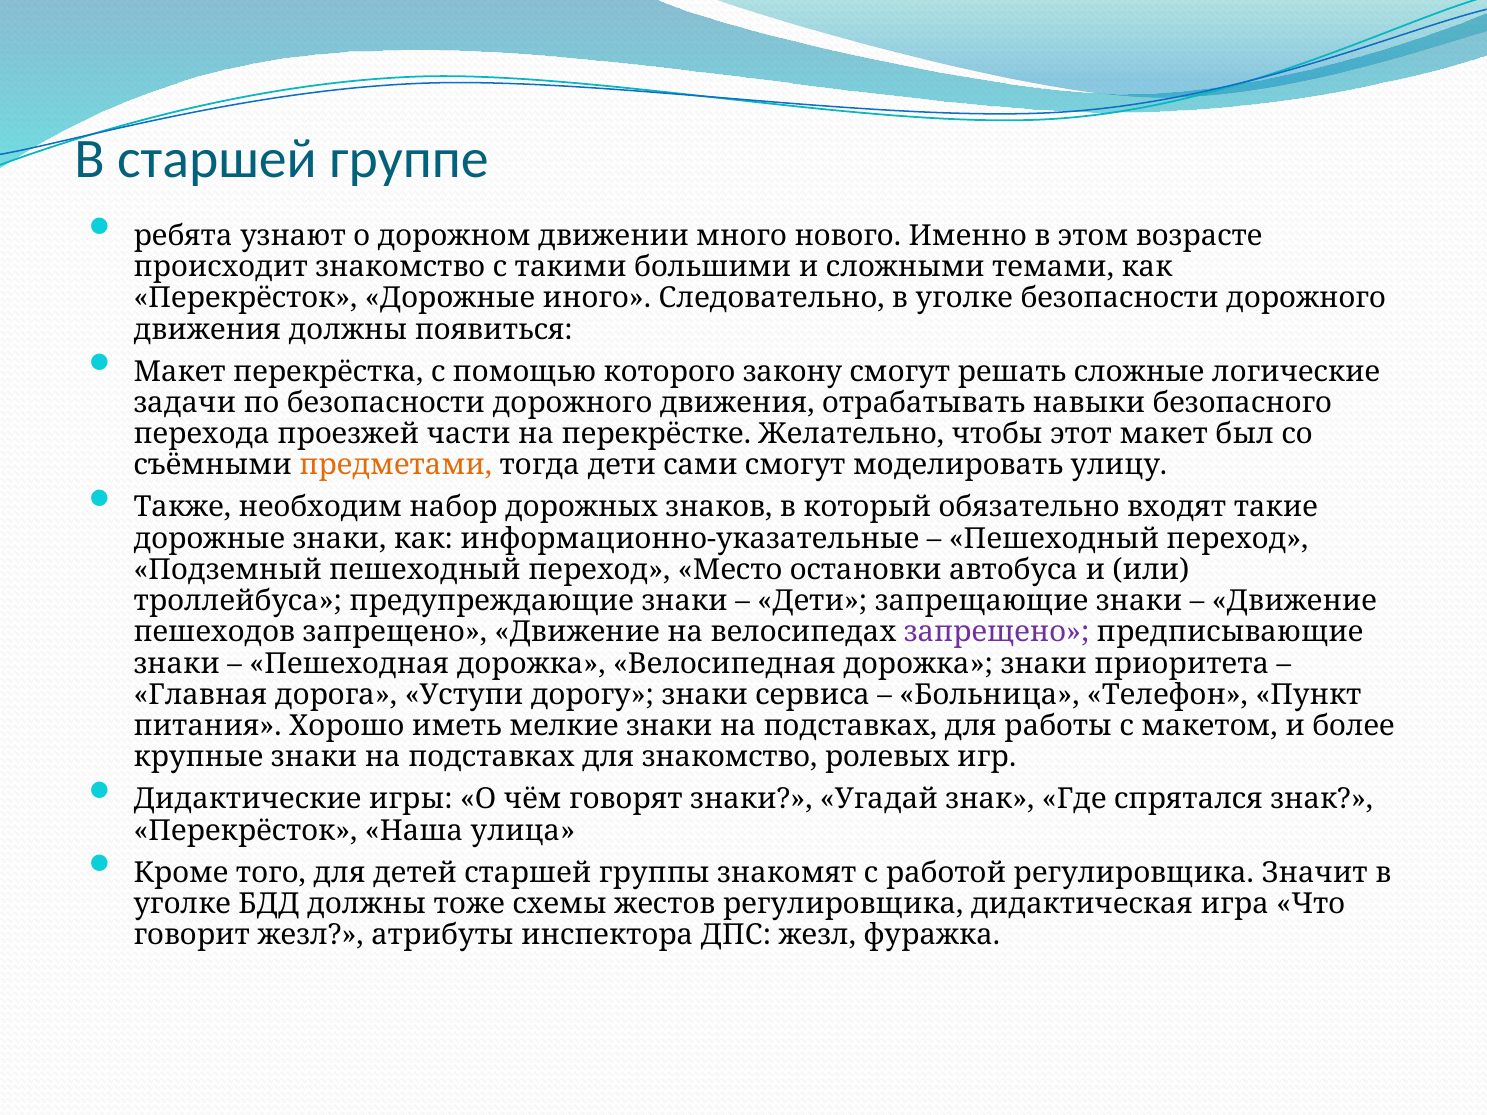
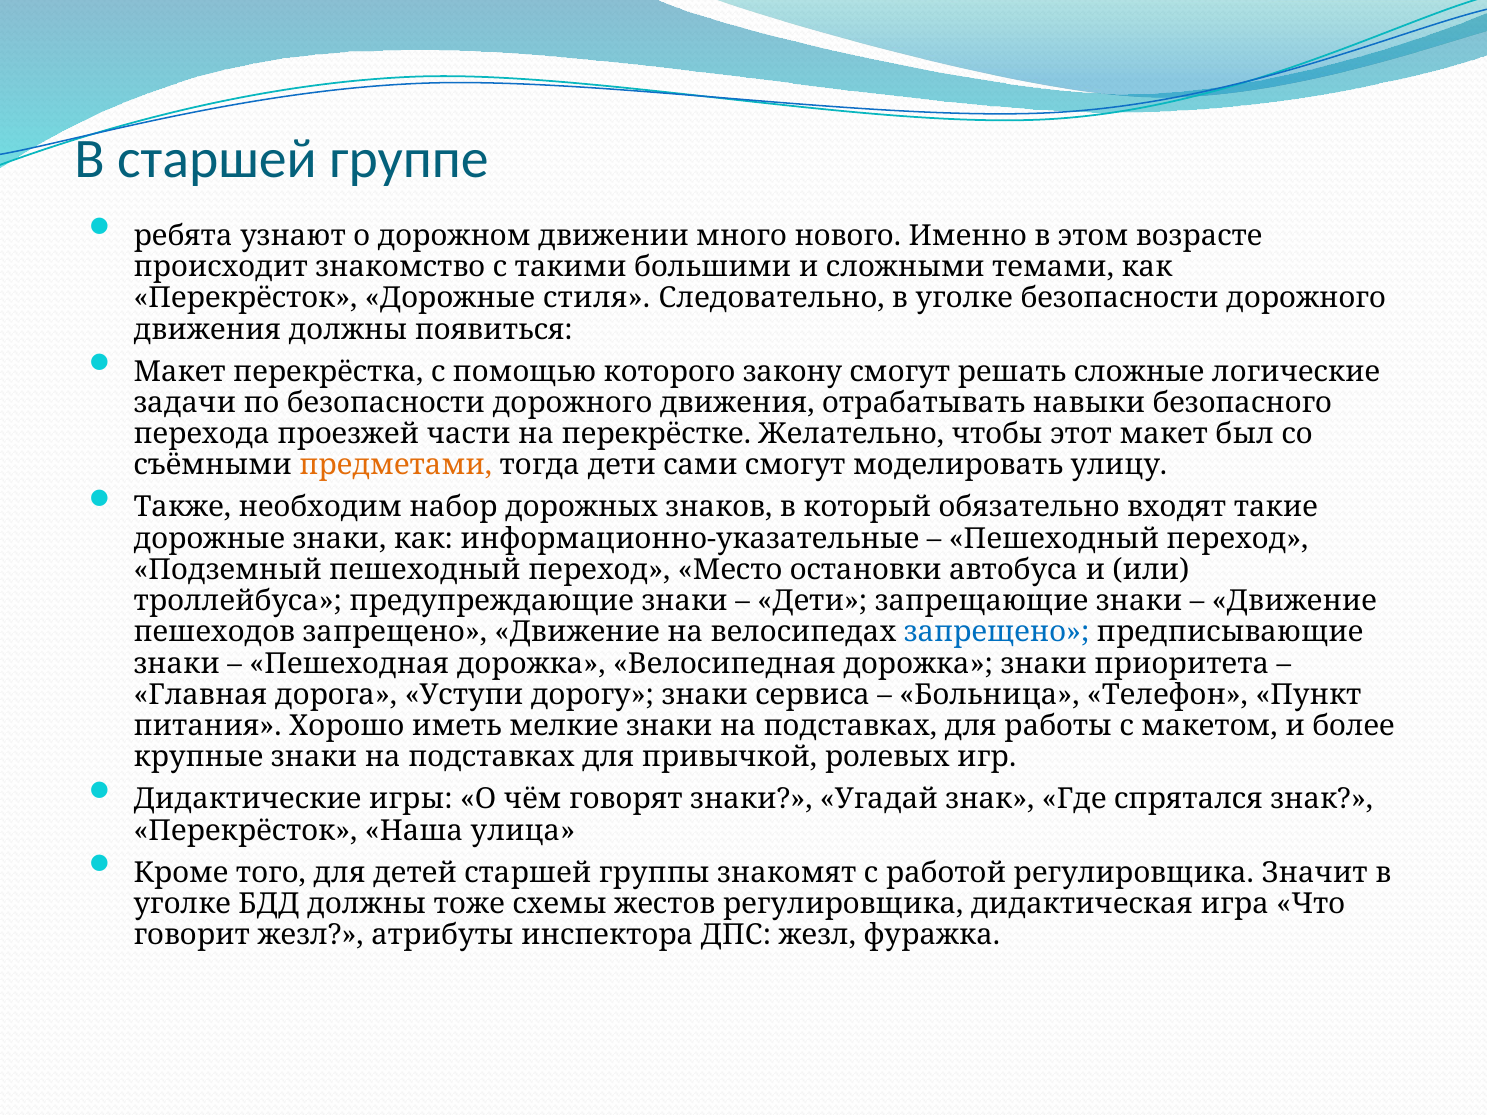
иного: иного -> стиля
запрещено at (997, 633) colour: purple -> blue
для знакомство: знакомство -> привычкой
